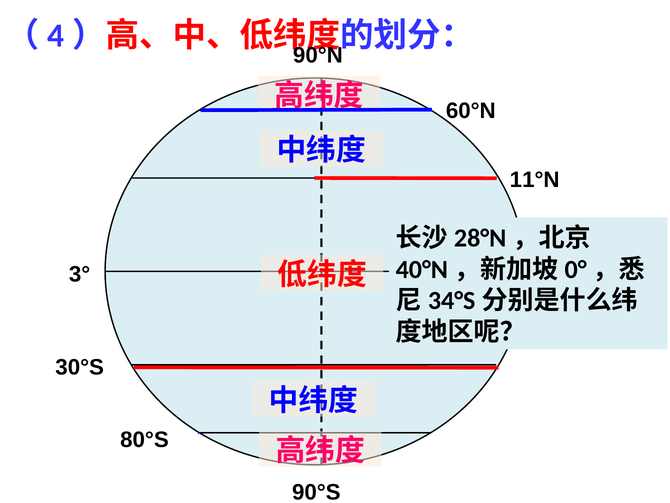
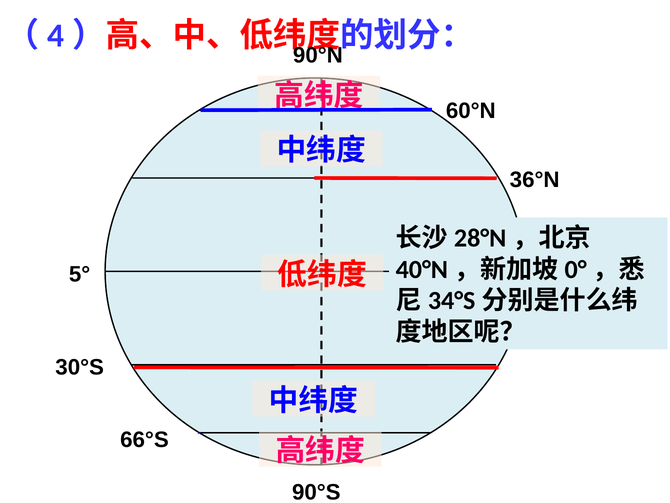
11°N: 11°N -> 36°N
3°: 3° -> 5°
80°S: 80°S -> 66°S
